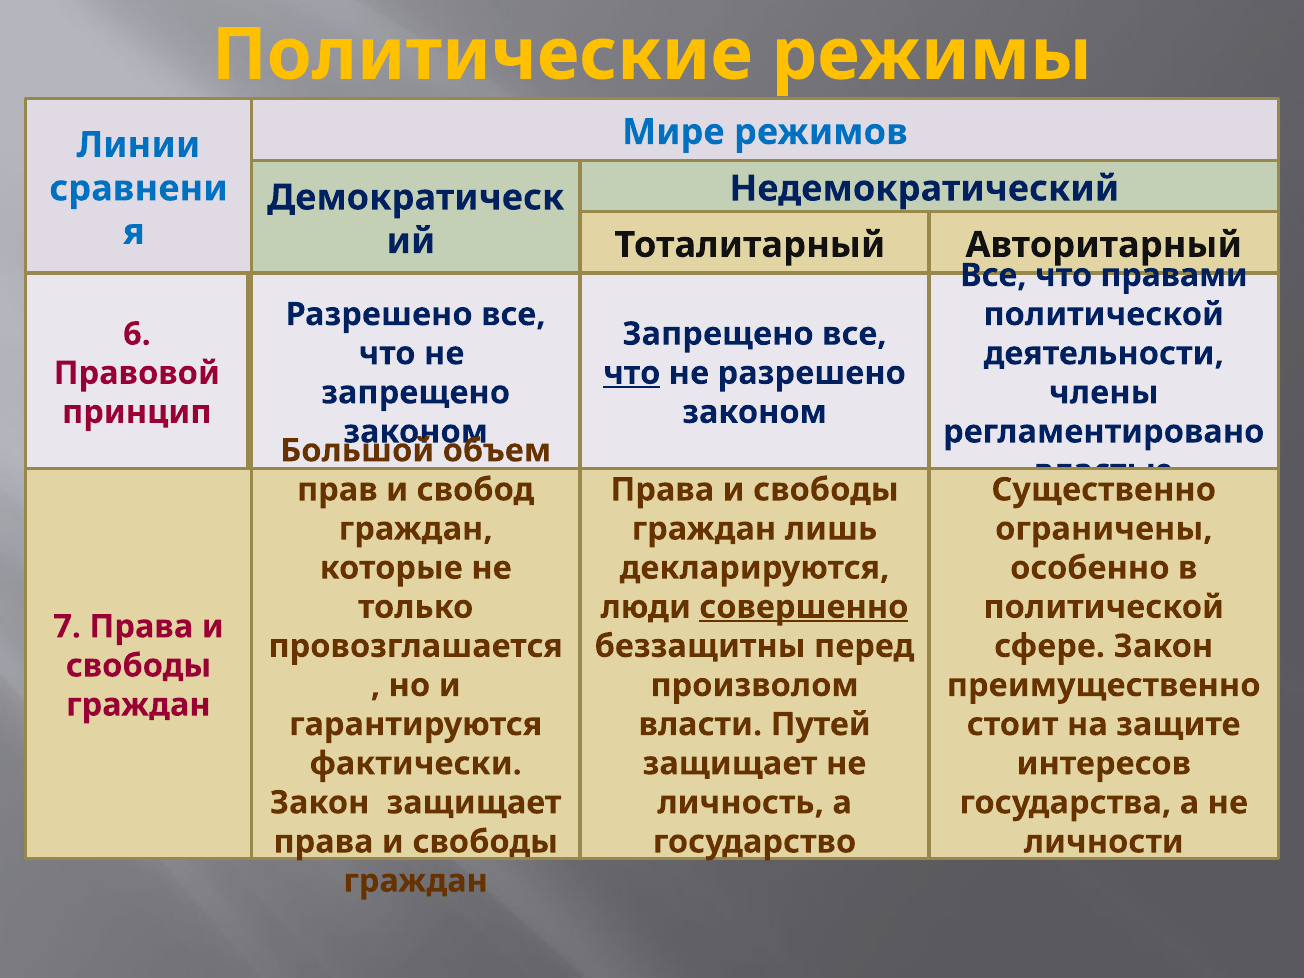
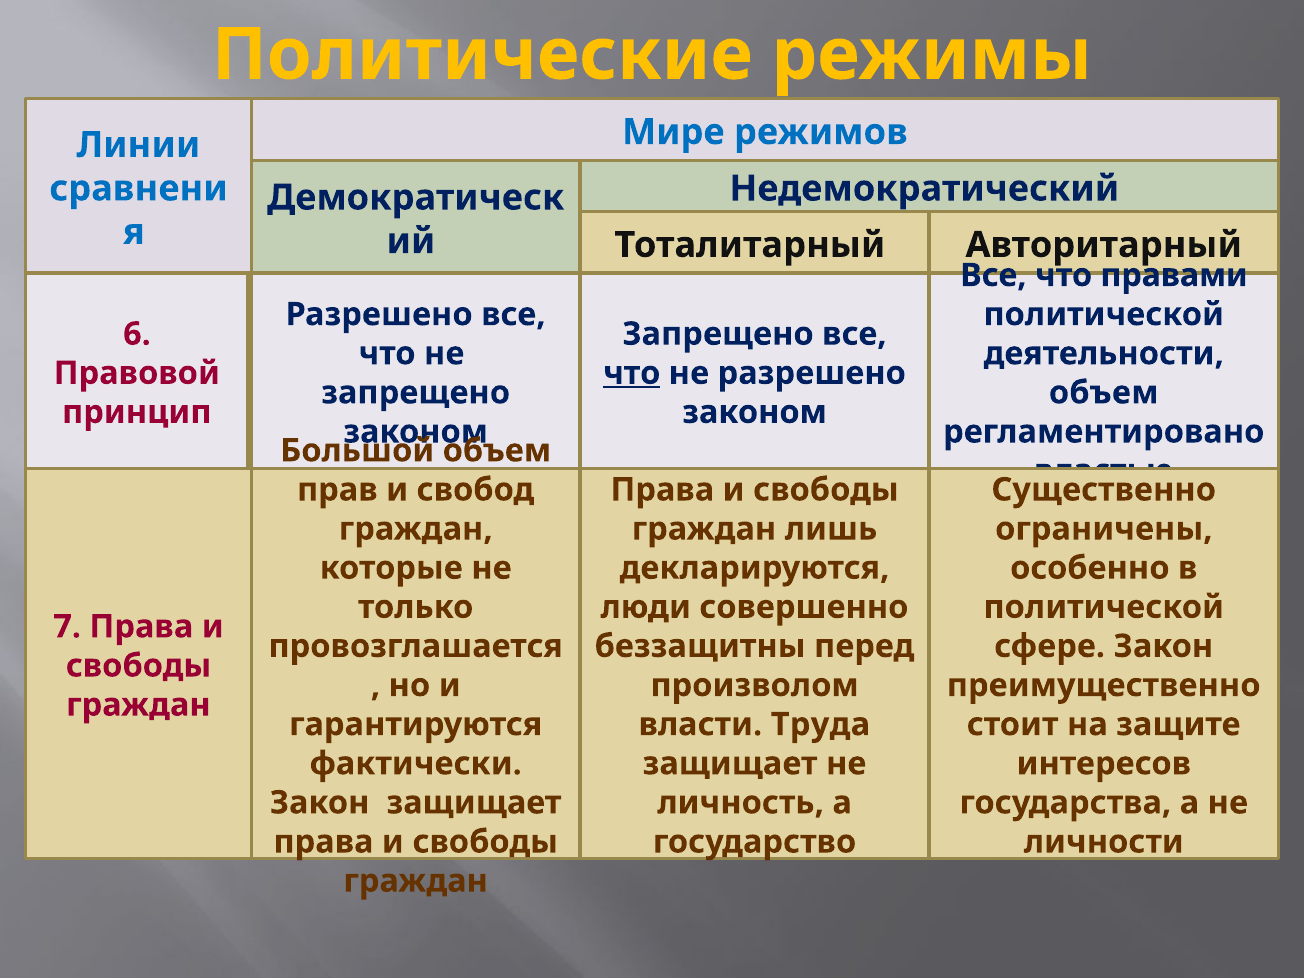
члены at (1104, 393): члены -> объем
совершенно underline: present -> none
Путей: Путей -> Труда
